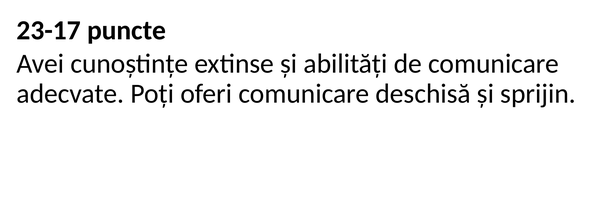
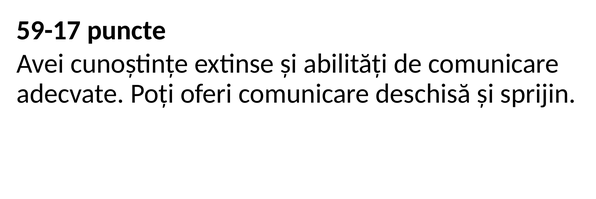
23-17: 23-17 -> 59-17
